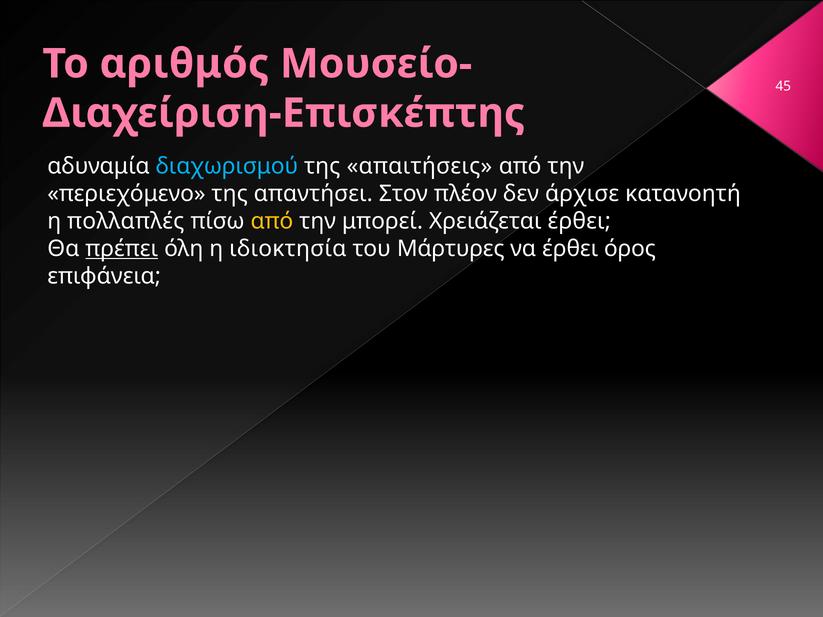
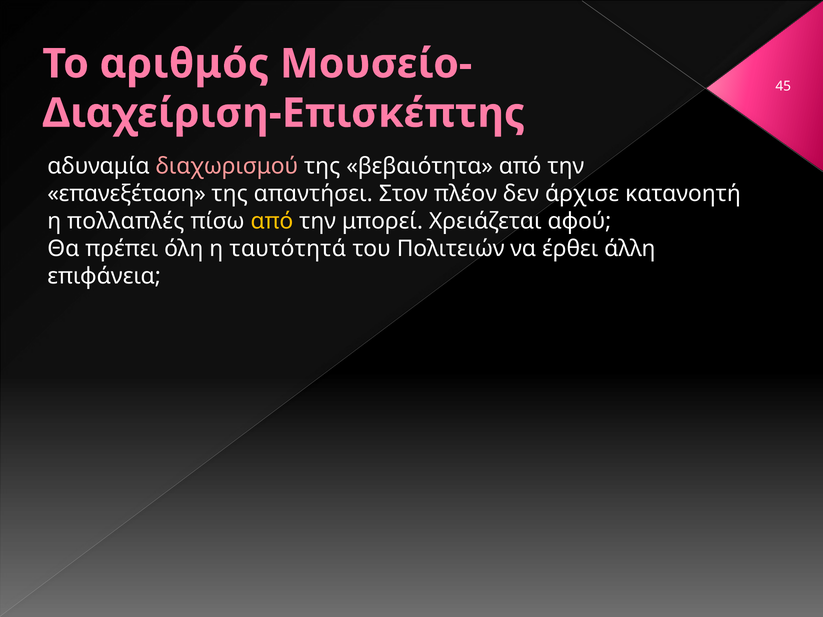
διαχωρισμού colour: light blue -> pink
απαιτήσεις: απαιτήσεις -> βεβαιότητα
περιεχόμενο: περιεχόμενο -> επανεξέταση
Χρειάζεται έρθει: έρθει -> αφού
πρέπει underline: present -> none
ιδιοκτησία: ιδιοκτησία -> ταυτότητά
Μάρτυρες: Μάρτυρες -> Πολιτειών
όρος: όρος -> άλλη
